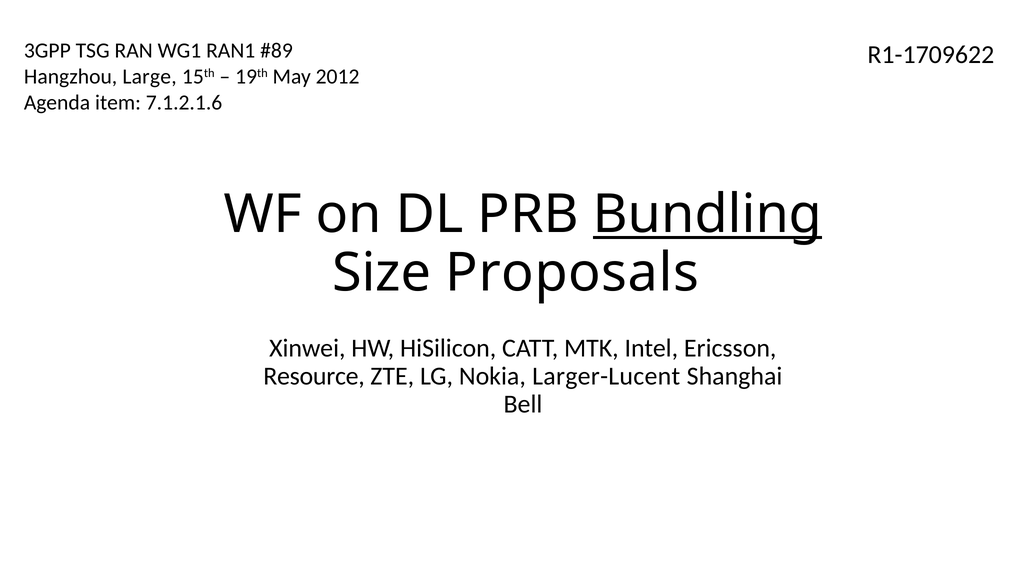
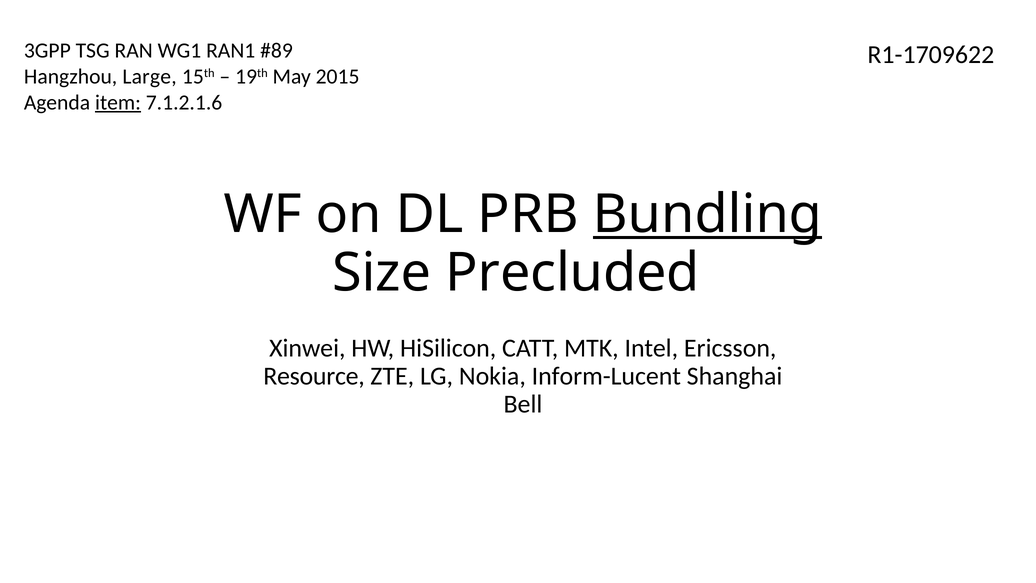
2012: 2012 -> 2015
item underline: none -> present
Proposals: Proposals -> Precluded
Larger-Lucent: Larger-Lucent -> Inform-Lucent
